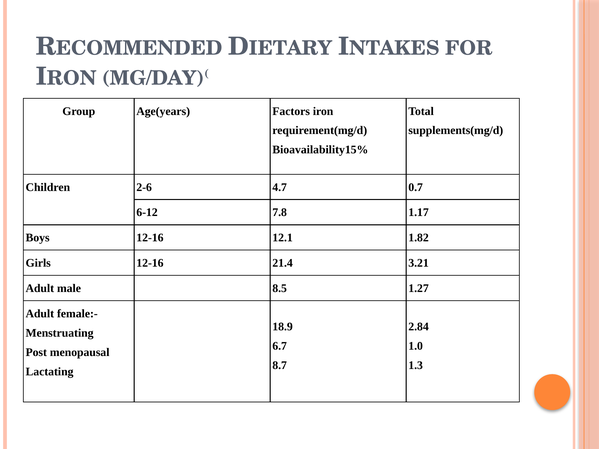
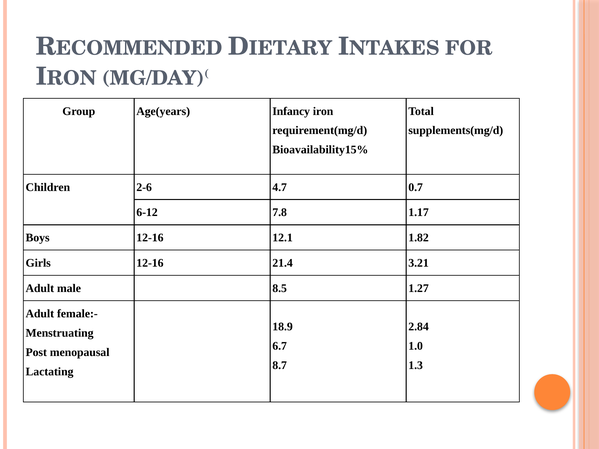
Factors: Factors -> Infancy
